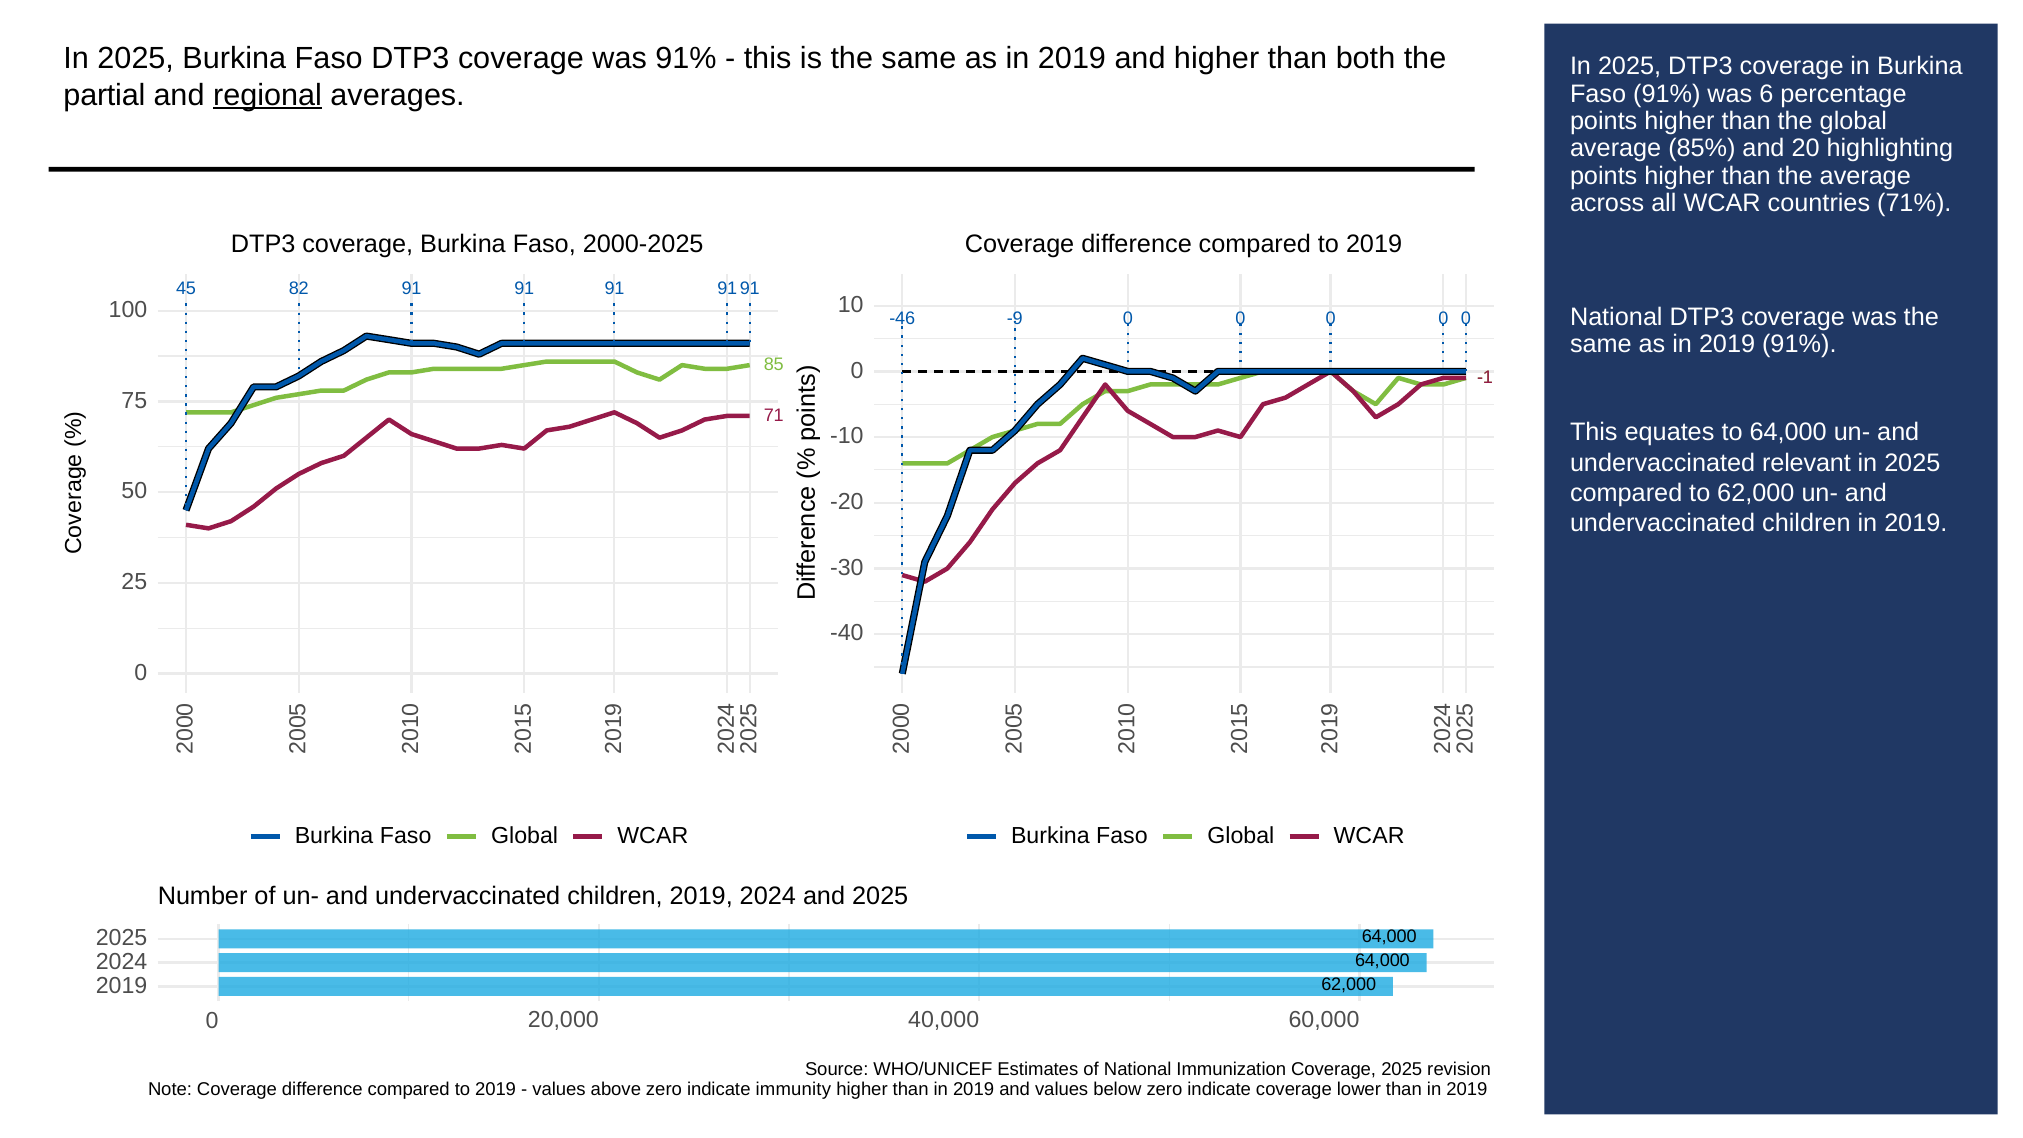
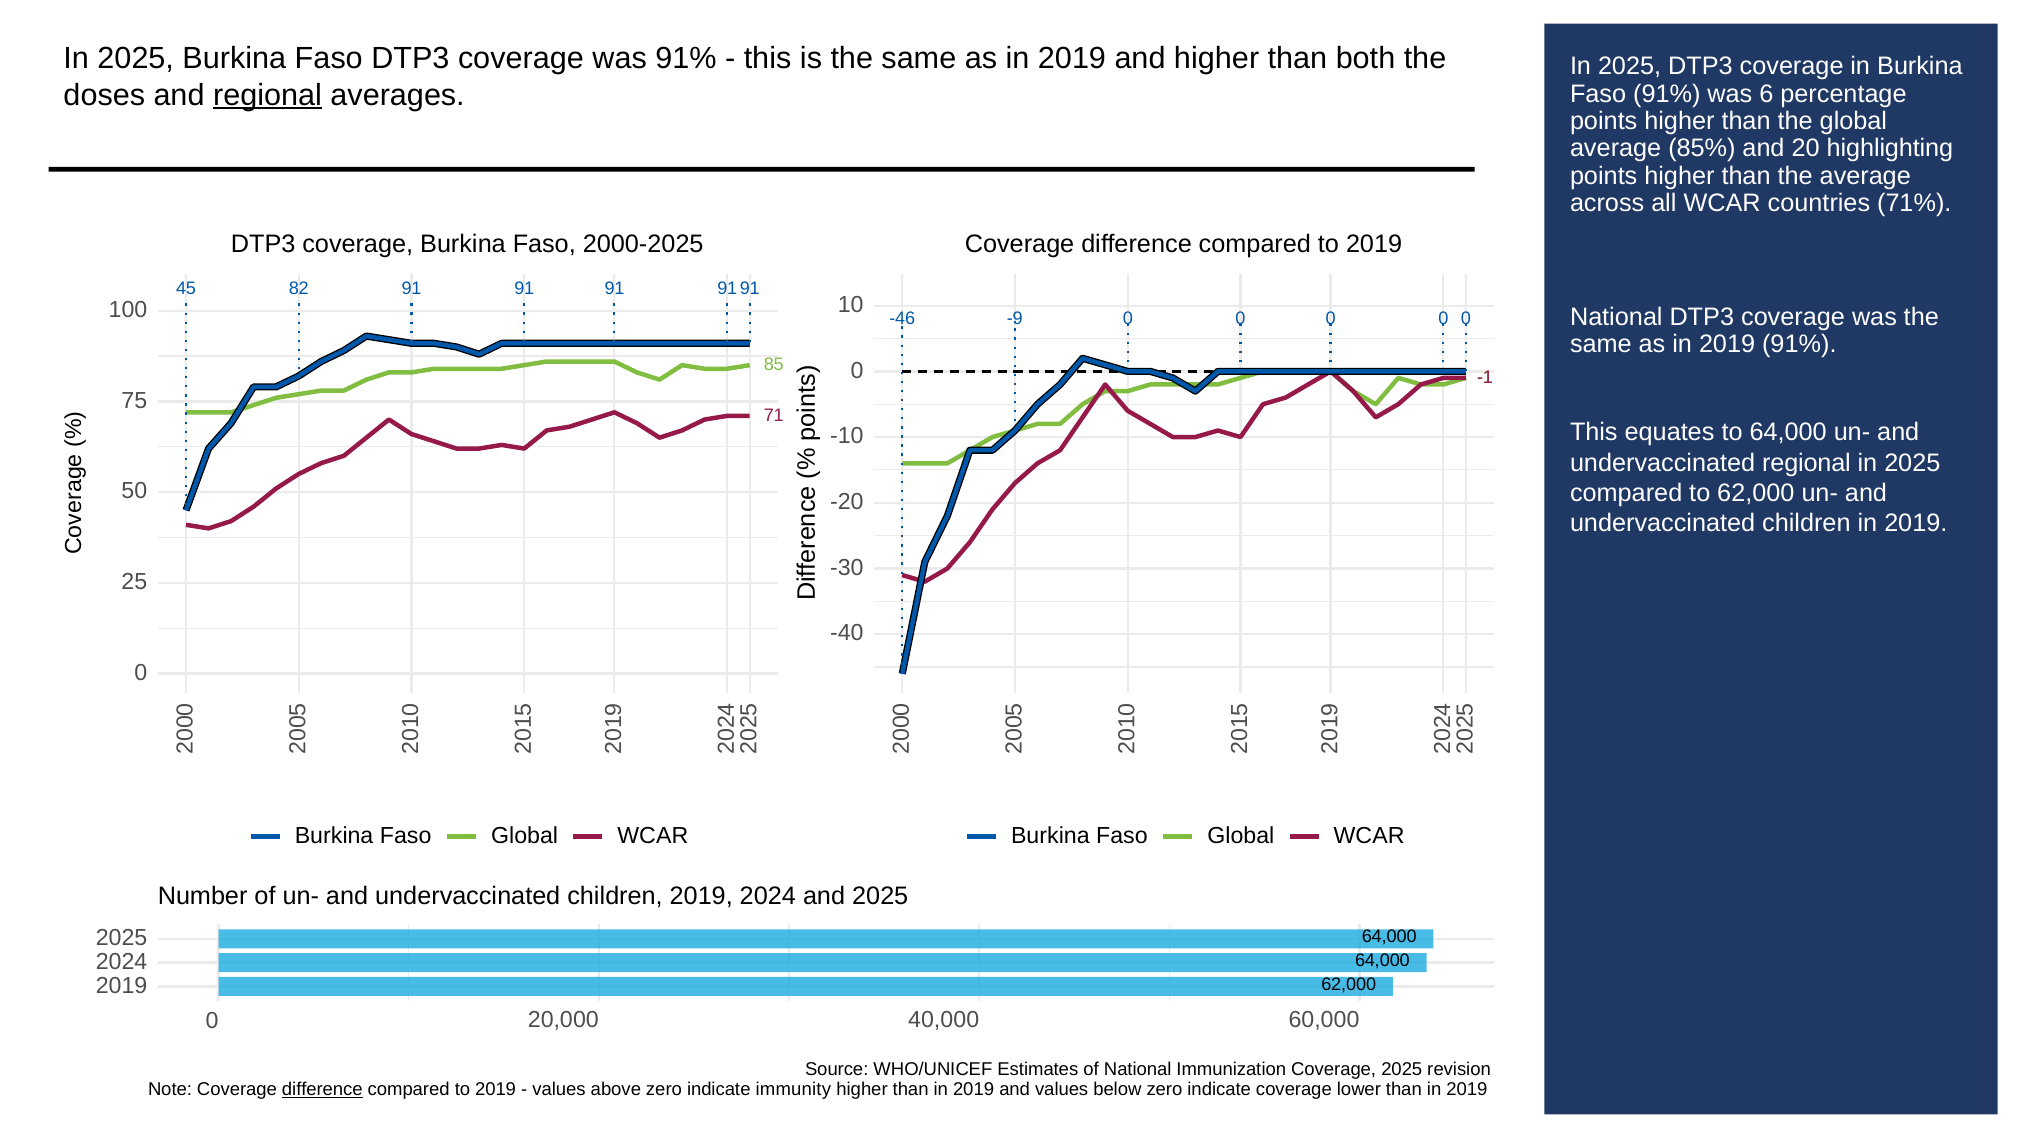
partial: partial -> doses
undervaccinated relevant: relevant -> regional
difference at (322, 1090) underline: none -> present
